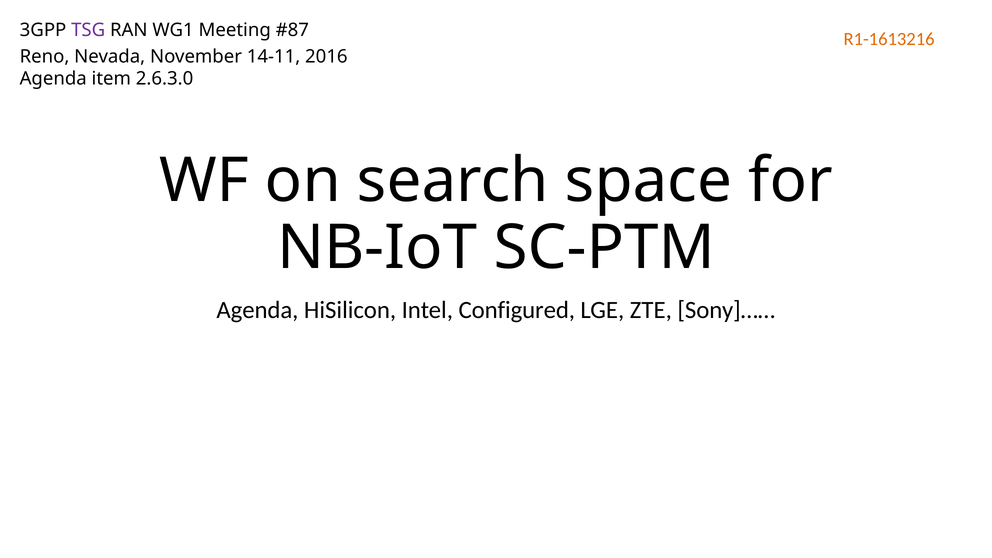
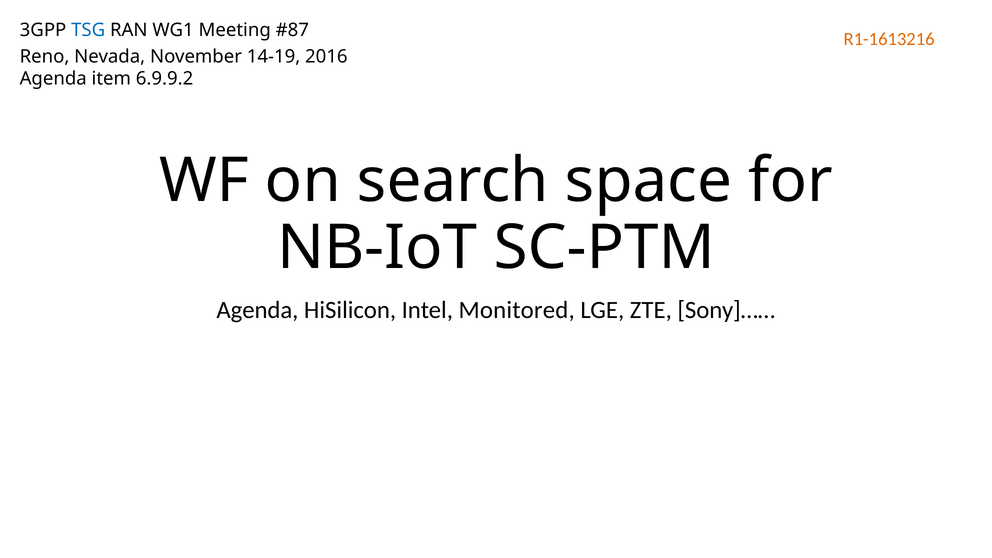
TSG colour: purple -> blue
14-11: 14-11 -> 14-19
2.6.3.0: 2.6.3.0 -> 6.9.9.2
Configured: Configured -> Monitored
